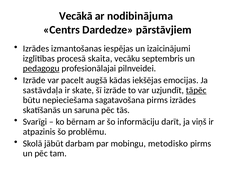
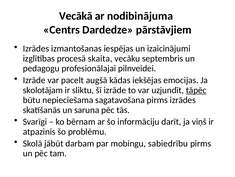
pedagogu underline: present -> none
sastāvdaļa: sastāvdaļa -> skolotājam
skate: skate -> sliktu
metodisko: metodisko -> sabiedrību
